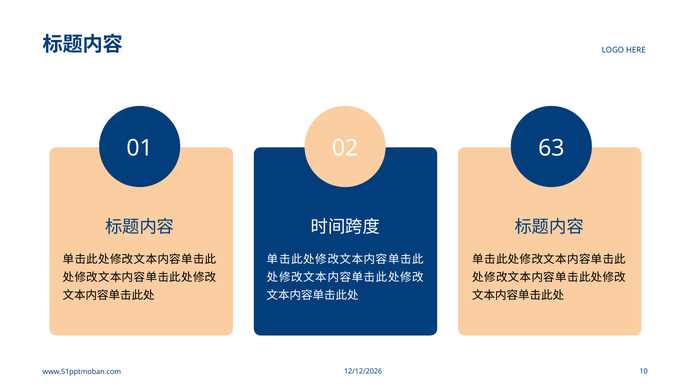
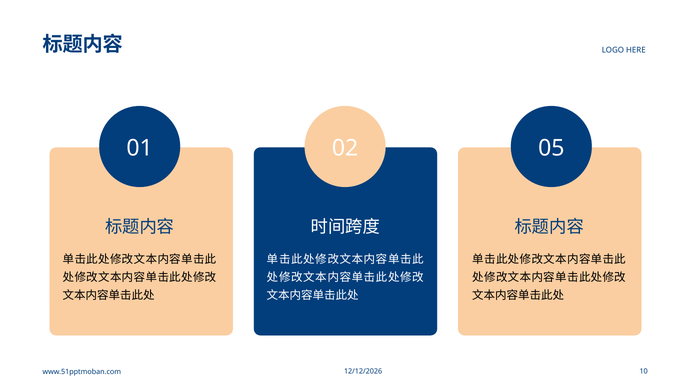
63: 63 -> 05
